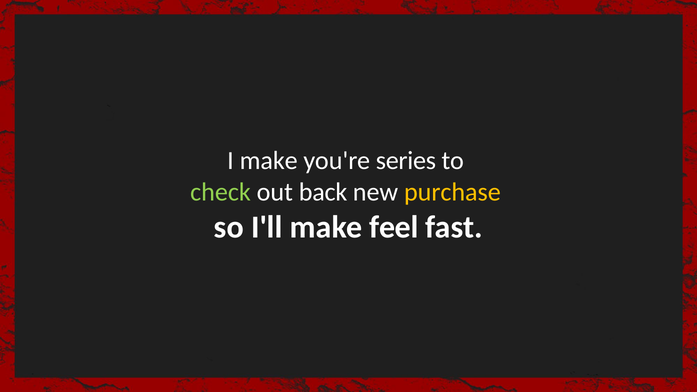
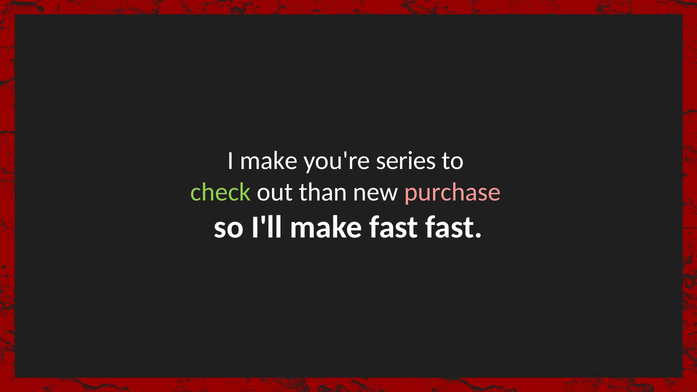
back: back -> than
purchase colour: yellow -> pink
make feel: feel -> fast
